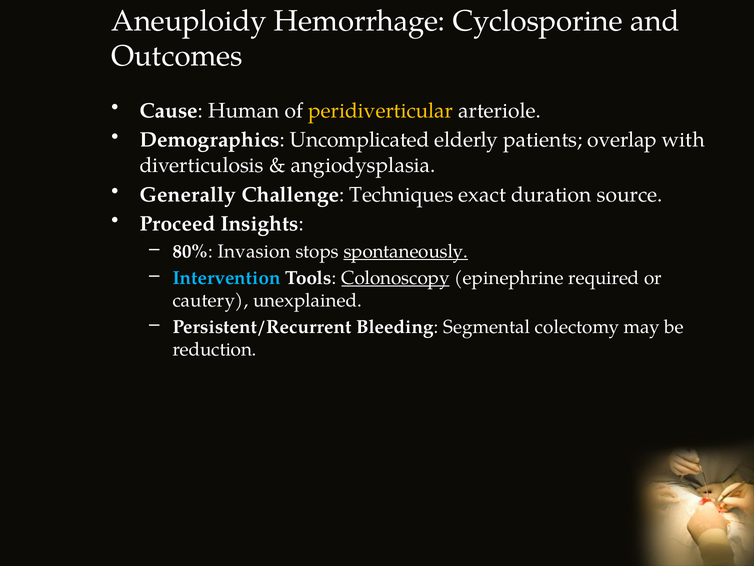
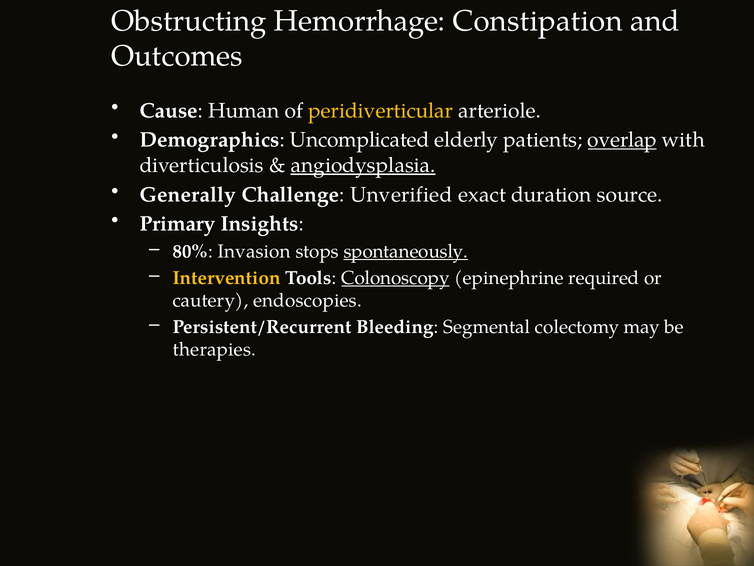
Aneuploidy: Aneuploidy -> Obstructing
Cyclosporine: Cyclosporine -> Constipation
overlap underline: none -> present
angiodysplasia underline: none -> present
Techniques: Techniques -> Unverified
Proceed: Proceed -> Primary
Intervention colour: light blue -> yellow
unexplained: unexplained -> endoscopies
reduction: reduction -> therapies
